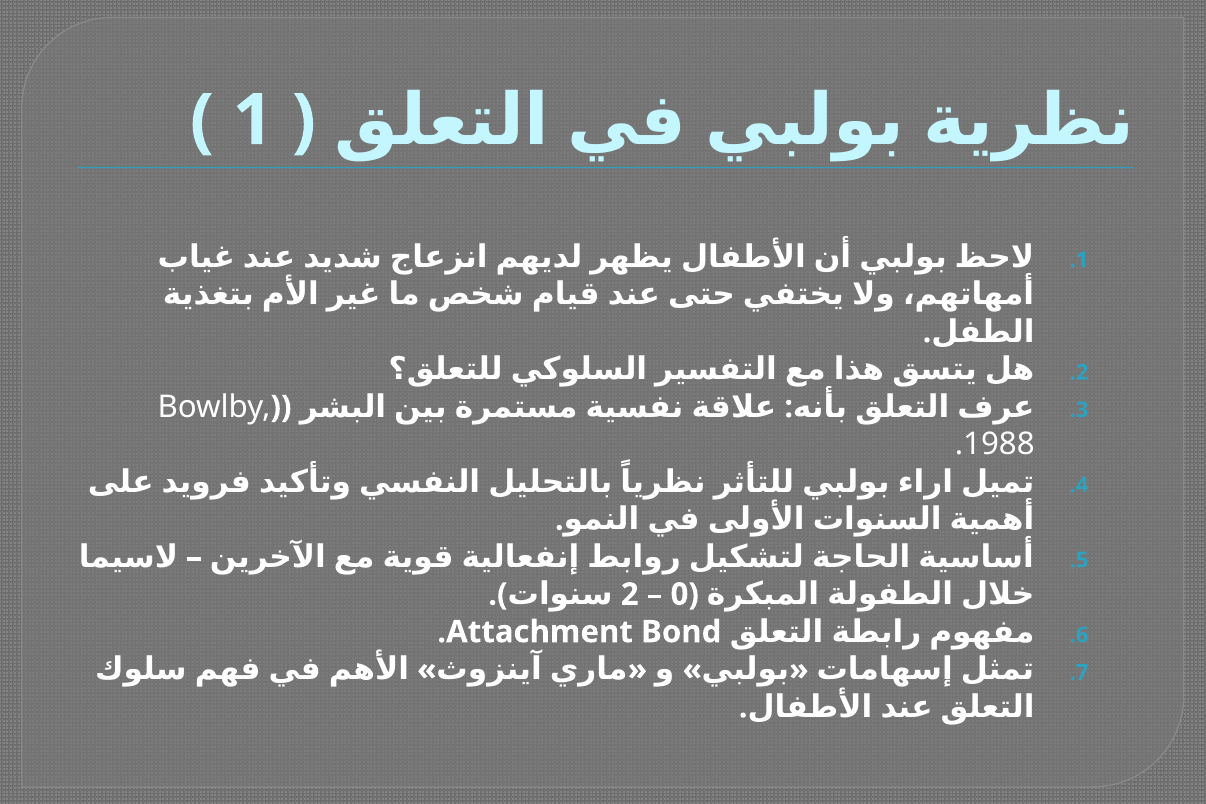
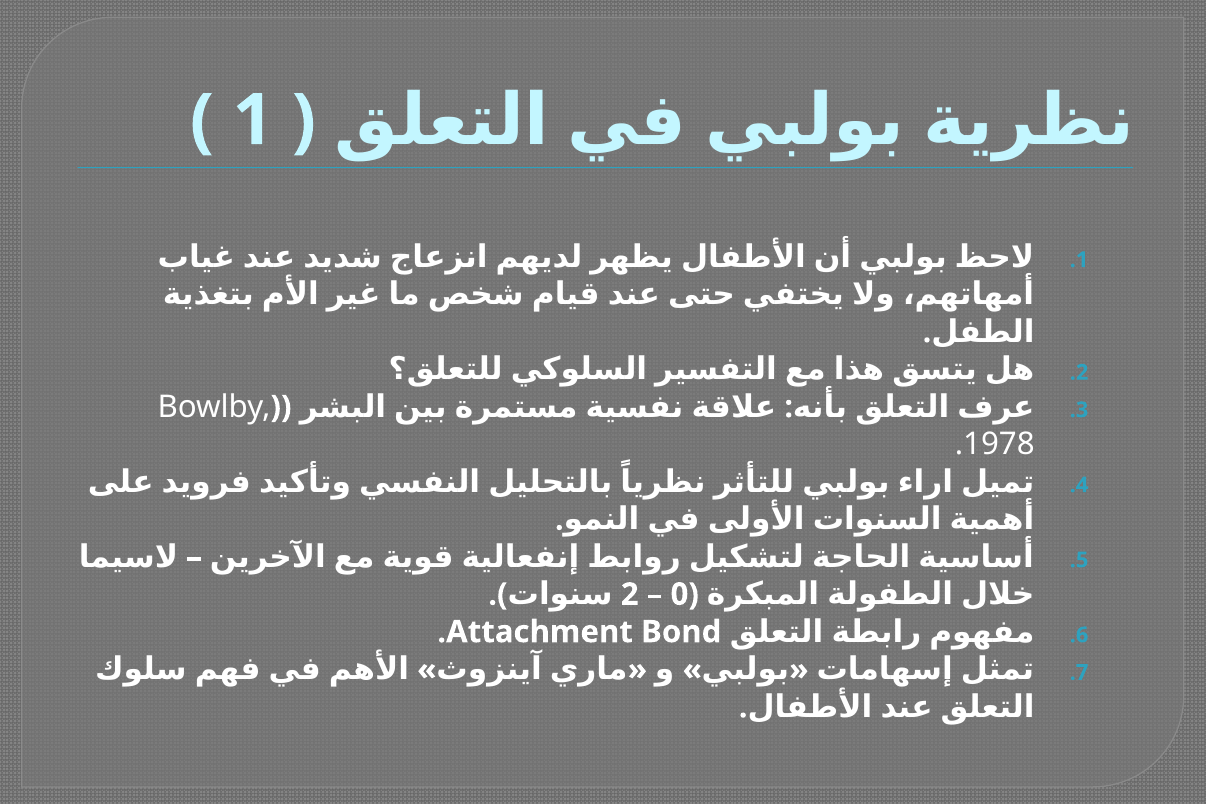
1988: 1988 -> 1978
